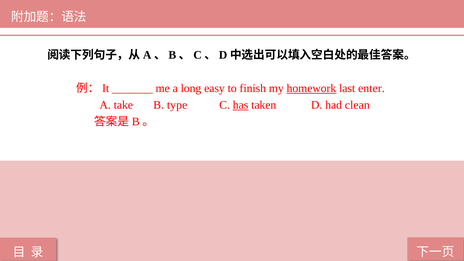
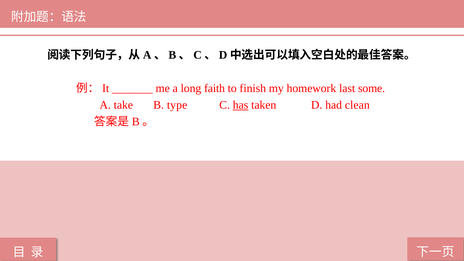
easy: easy -> faith
homework underline: present -> none
enter: enter -> some
